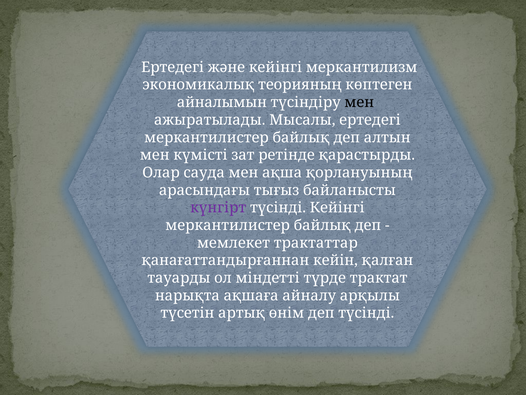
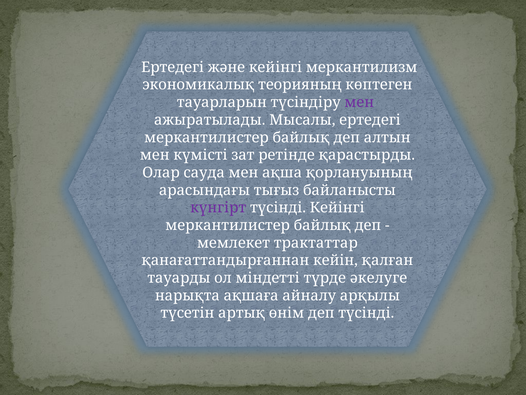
айналымын: айналымын -> тауарларын
мен at (359, 102) colour: black -> purple
трактат: трактат -> әкелуге
